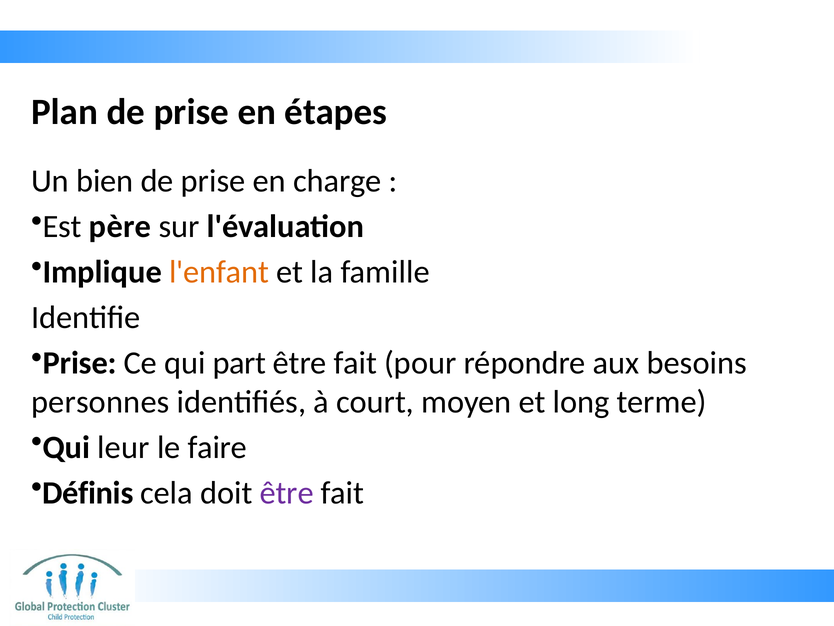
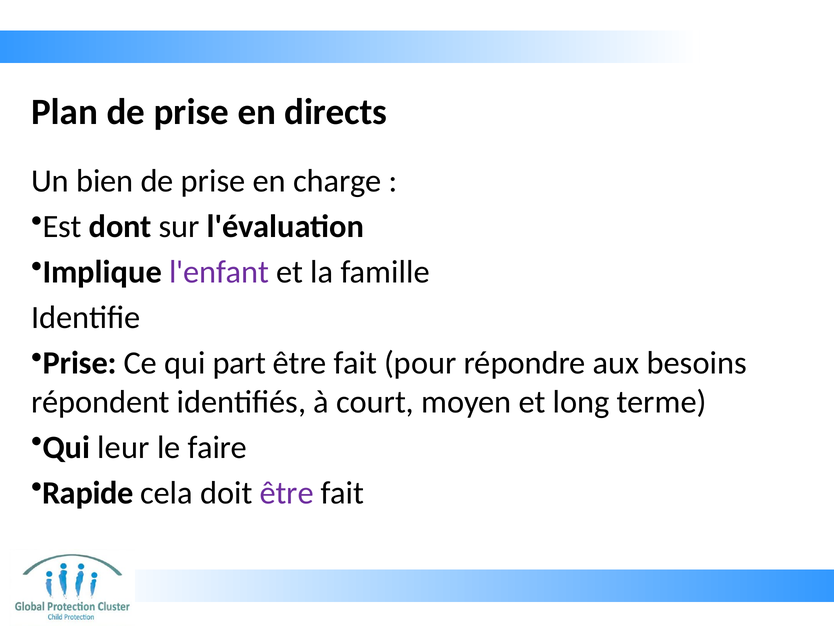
étapes: étapes -> directs
père: père -> dont
l'enfant colour: orange -> purple
personnes: personnes -> répondent
Définis: Définis -> Rapide
